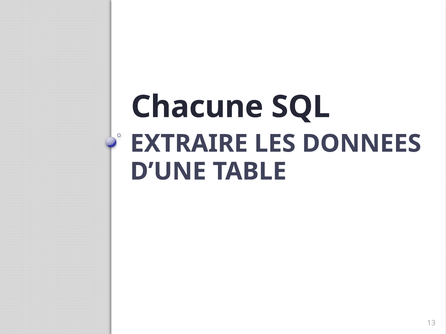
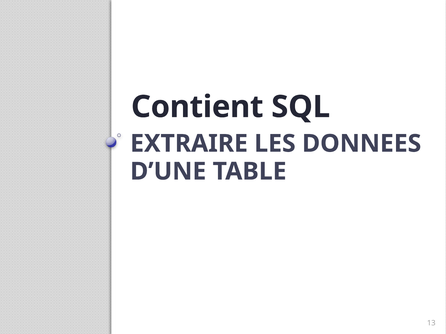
Chacune: Chacune -> Contient
